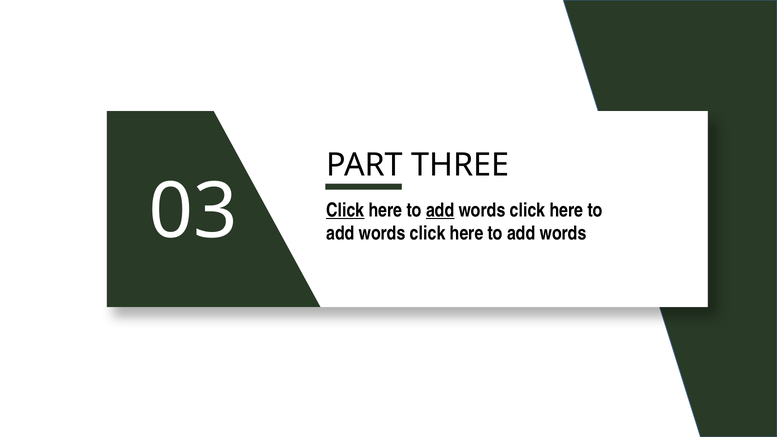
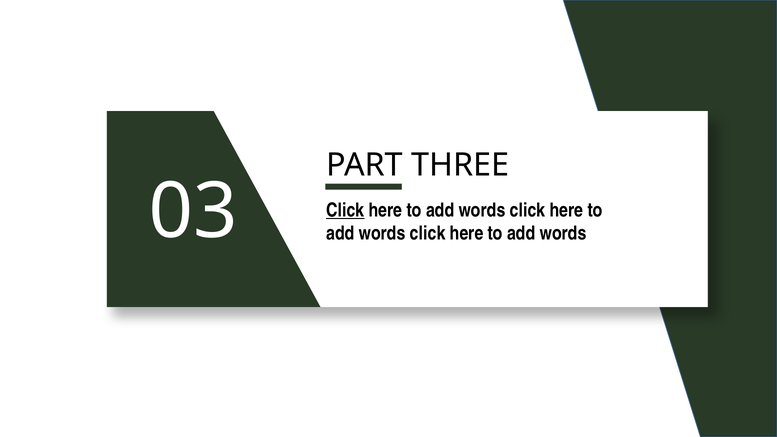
add at (440, 210) underline: present -> none
